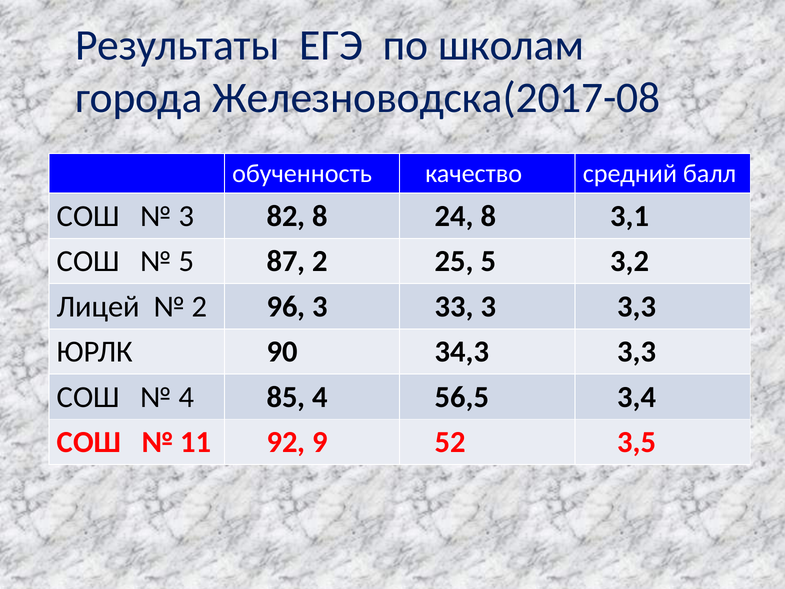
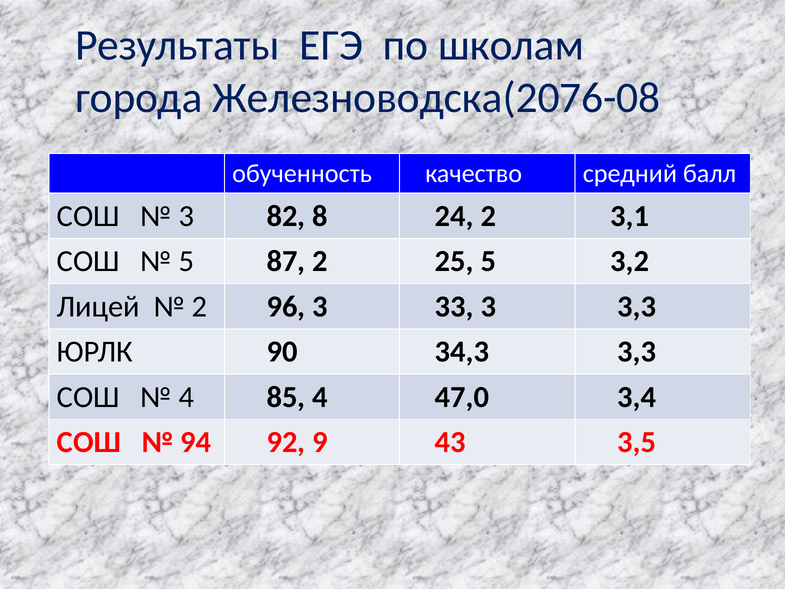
Железноводска(2017-08: Железноводска(2017-08 -> Железноводска(2076-08
24 8: 8 -> 2
56,5: 56,5 -> 47,0
11: 11 -> 94
52: 52 -> 43
